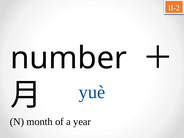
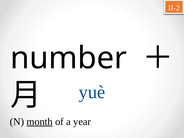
month underline: none -> present
